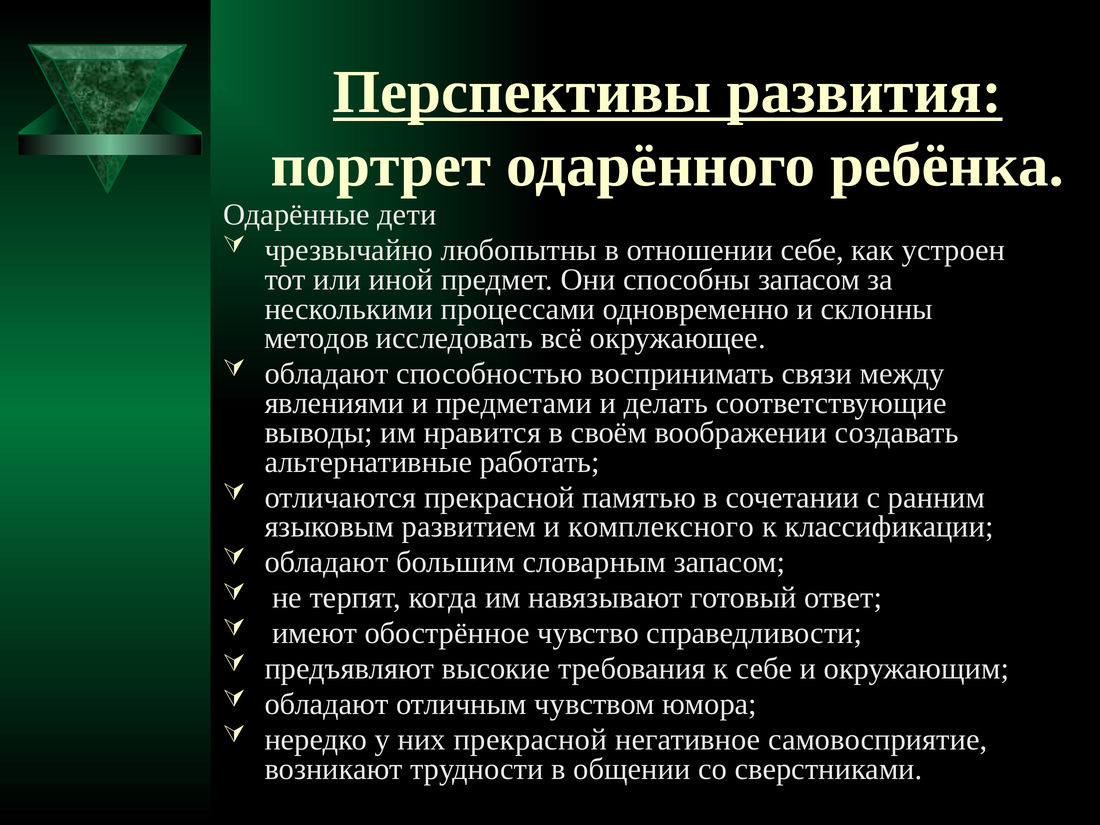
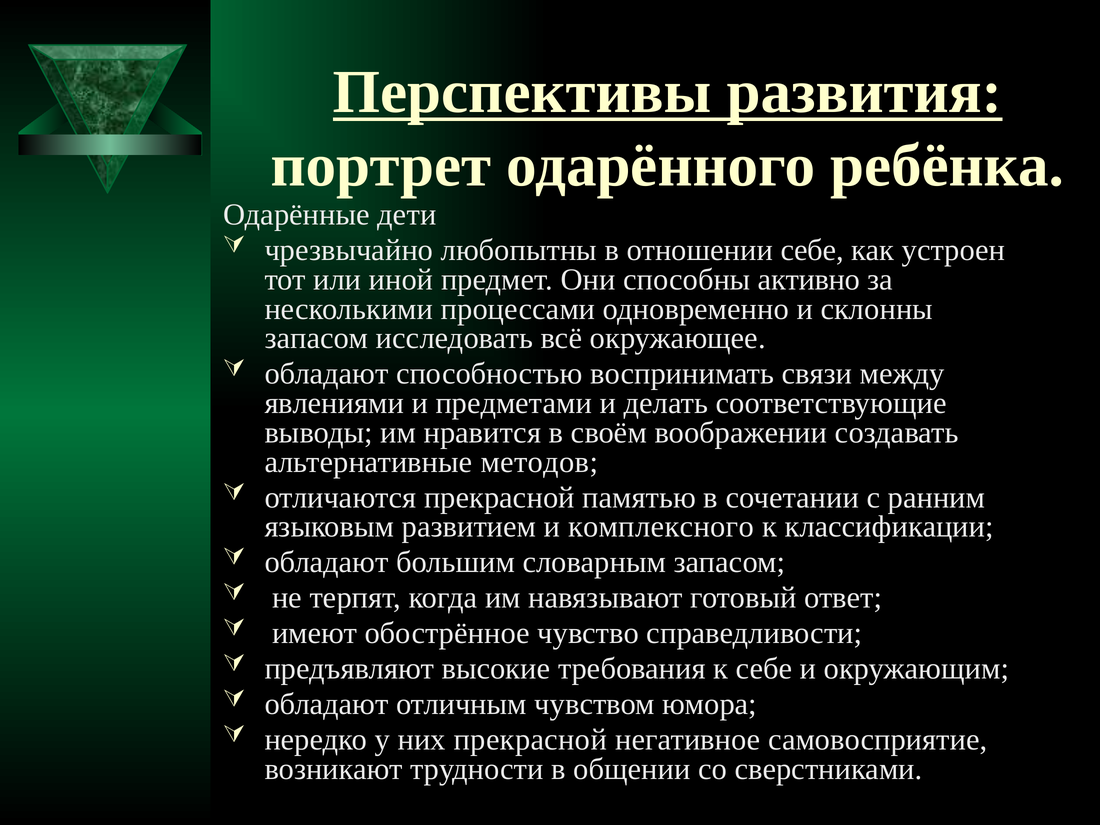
способны запасом: запасом -> активно
методов at (317, 338): методов -> запасом
работать: работать -> методов
